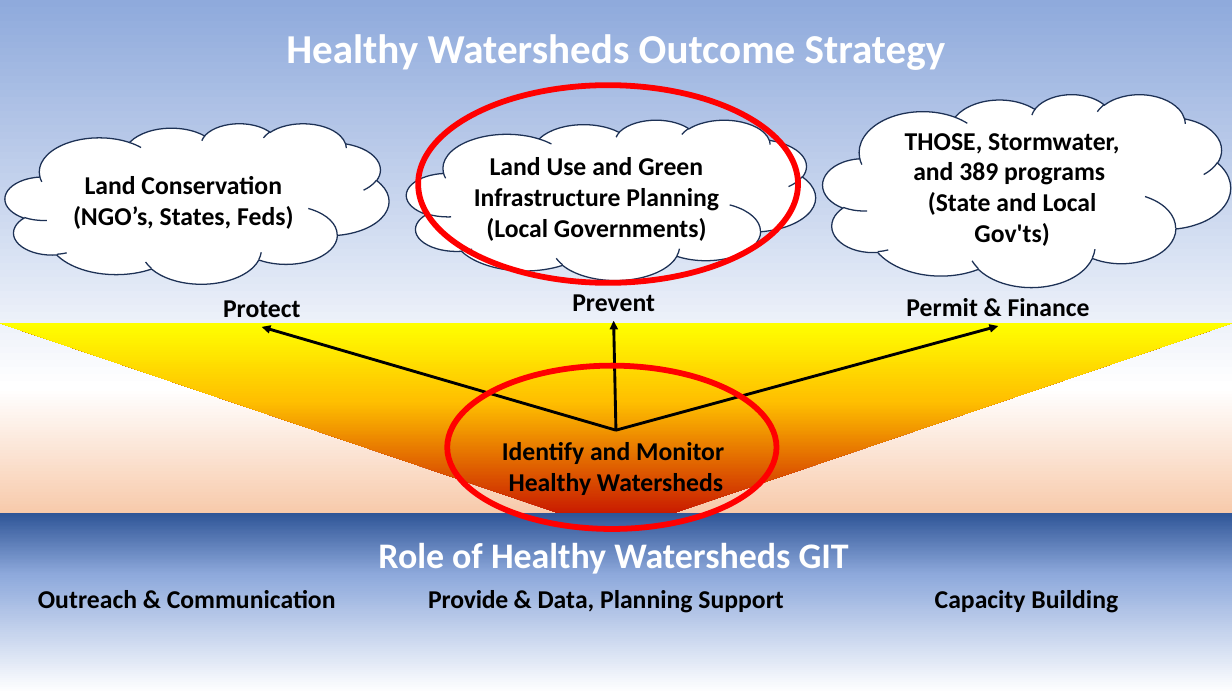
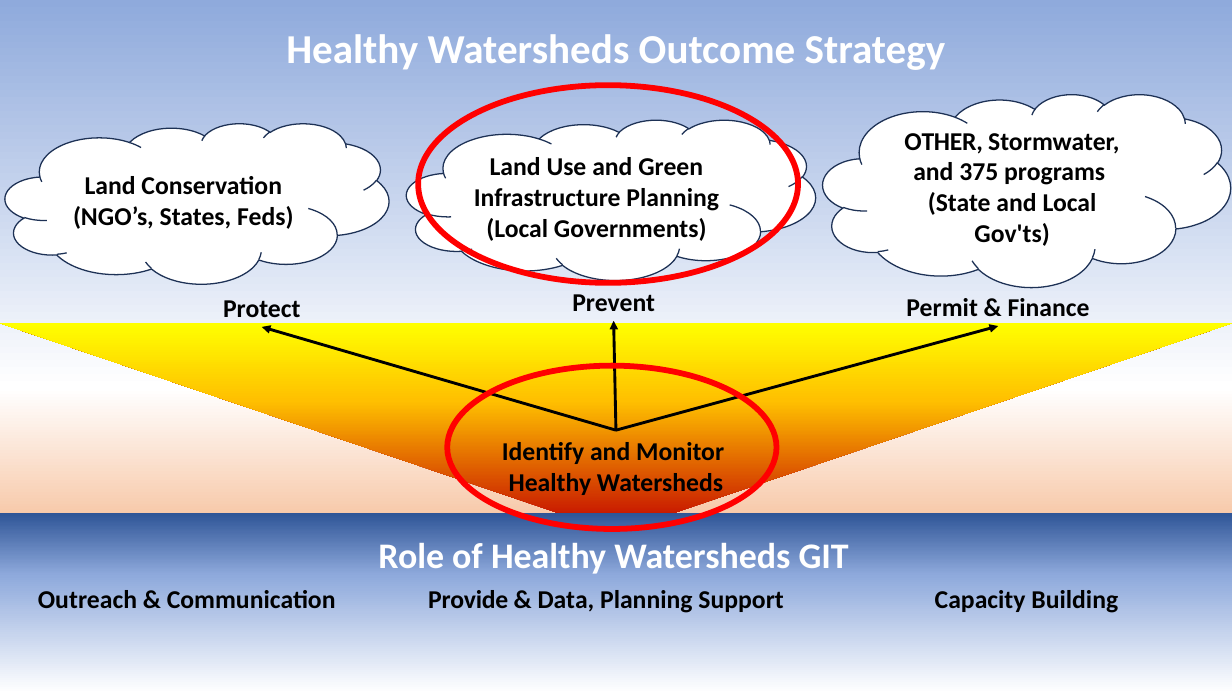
THOSE: THOSE -> OTHER
389: 389 -> 375
